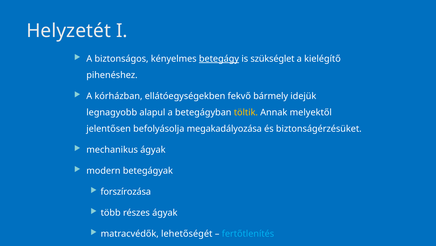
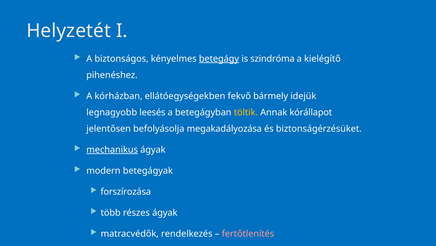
szükséglet: szükséglet -> szindróma
alapul: alapul -> leesés
melyektől: melyektől -> kórállapot
mechanikus underline: none -> present
lehetőségét: lehetőségét -> rendelkezés
fertőtlenítés colour: light blue -> pink
